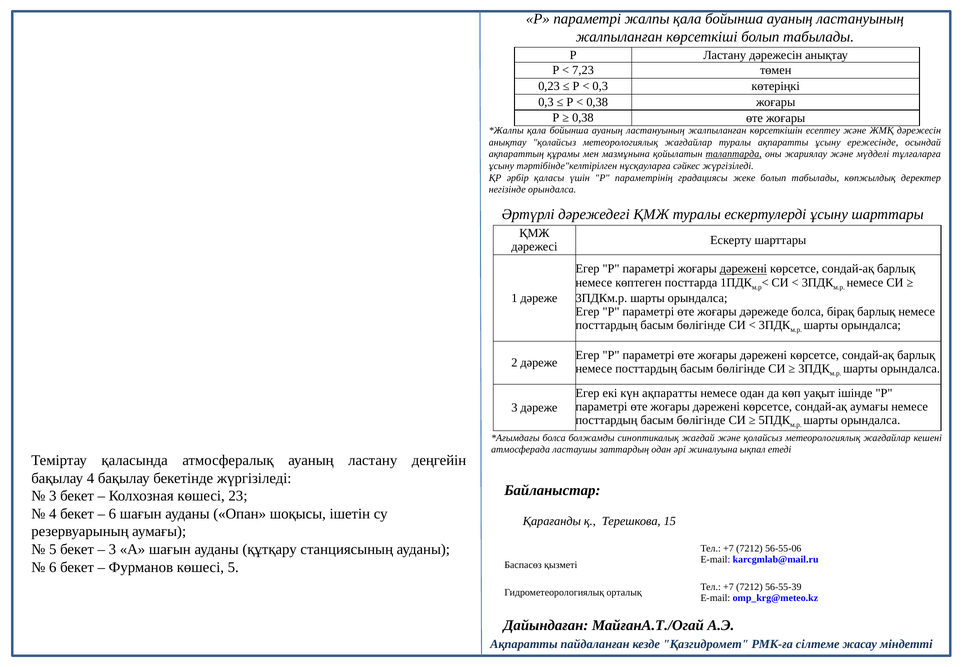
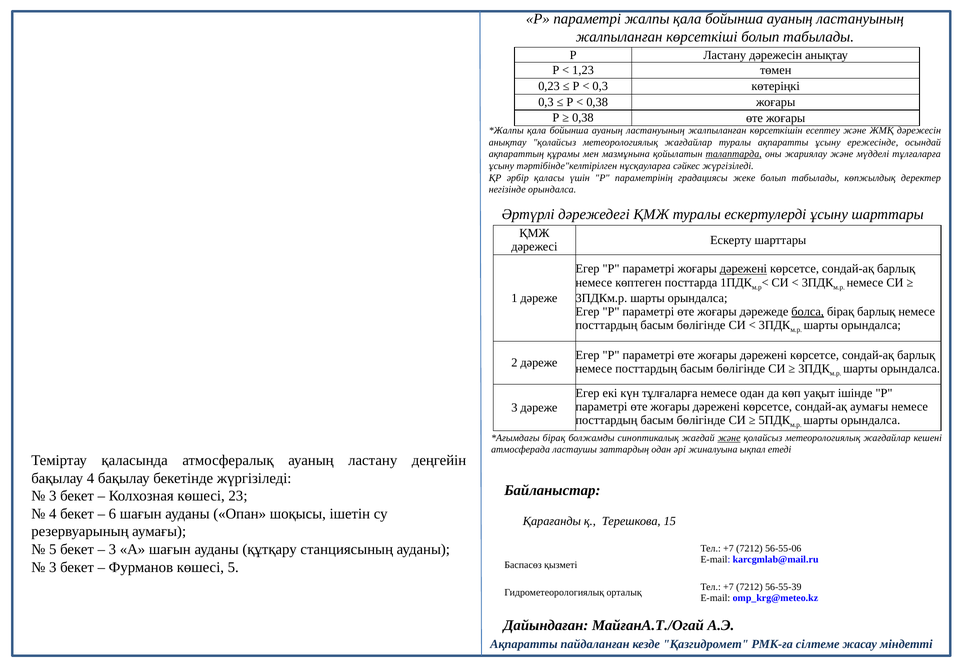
7,23: 7,23 -> 1,23
болса at (808, 311) underline: none -> present
күн ақпаратты: ақпаратты -> тұлғаларға
болса at (554, 438): болса -> бірақ
және at (729, 438) underline: none -> present
6 at (53, 567): 6 -> 3
